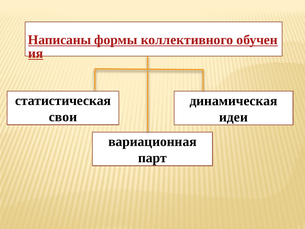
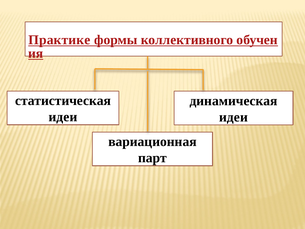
Написаны: Написаны -> Практике
свои at (63, 117): свои -> идеи
